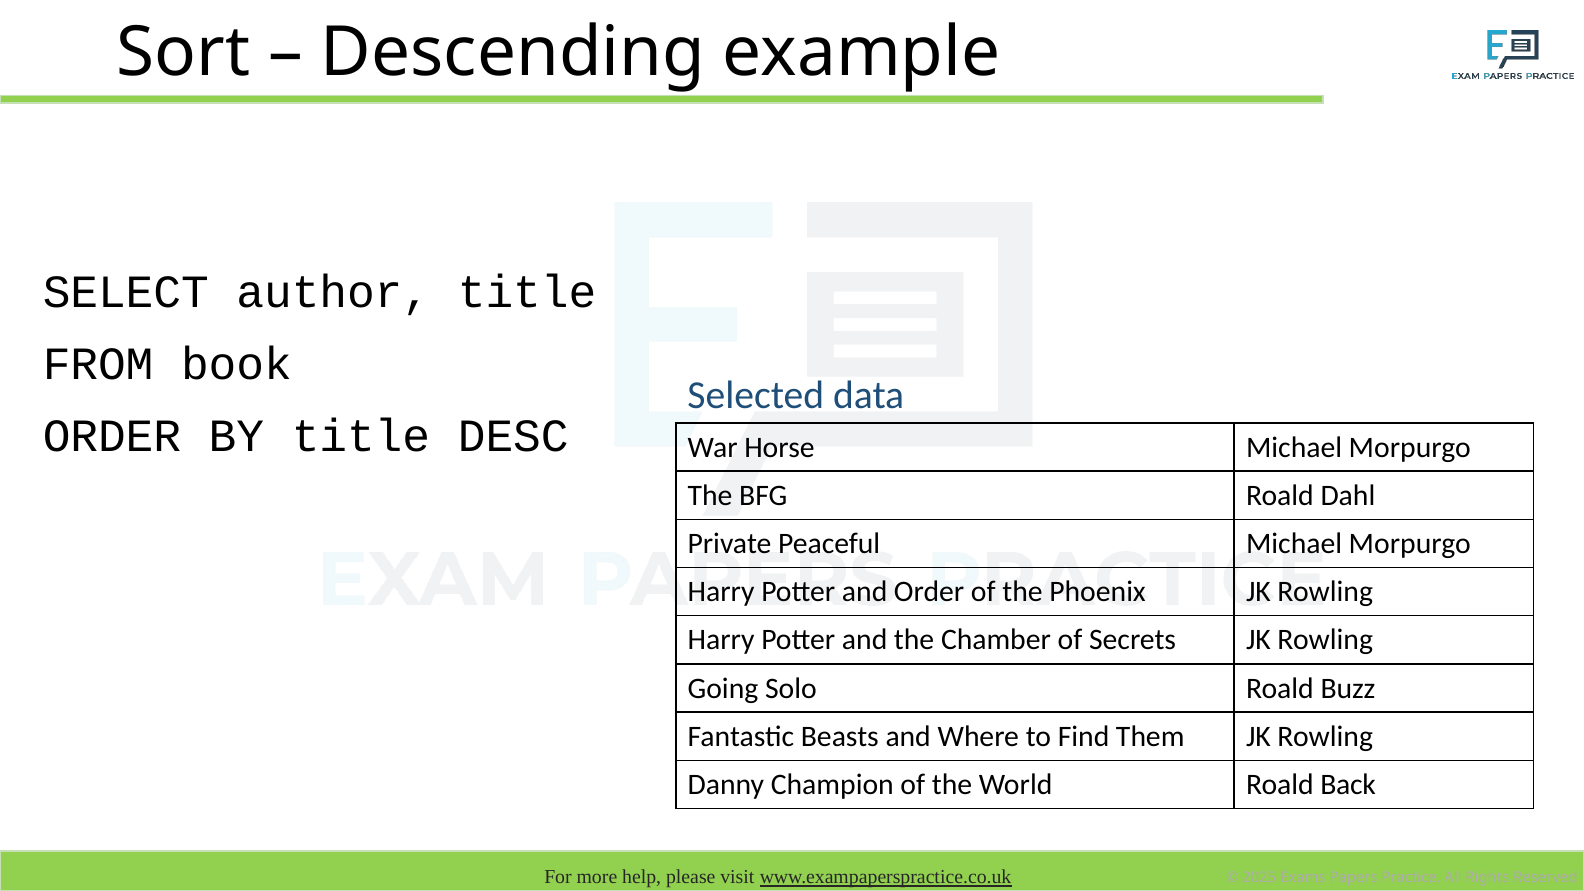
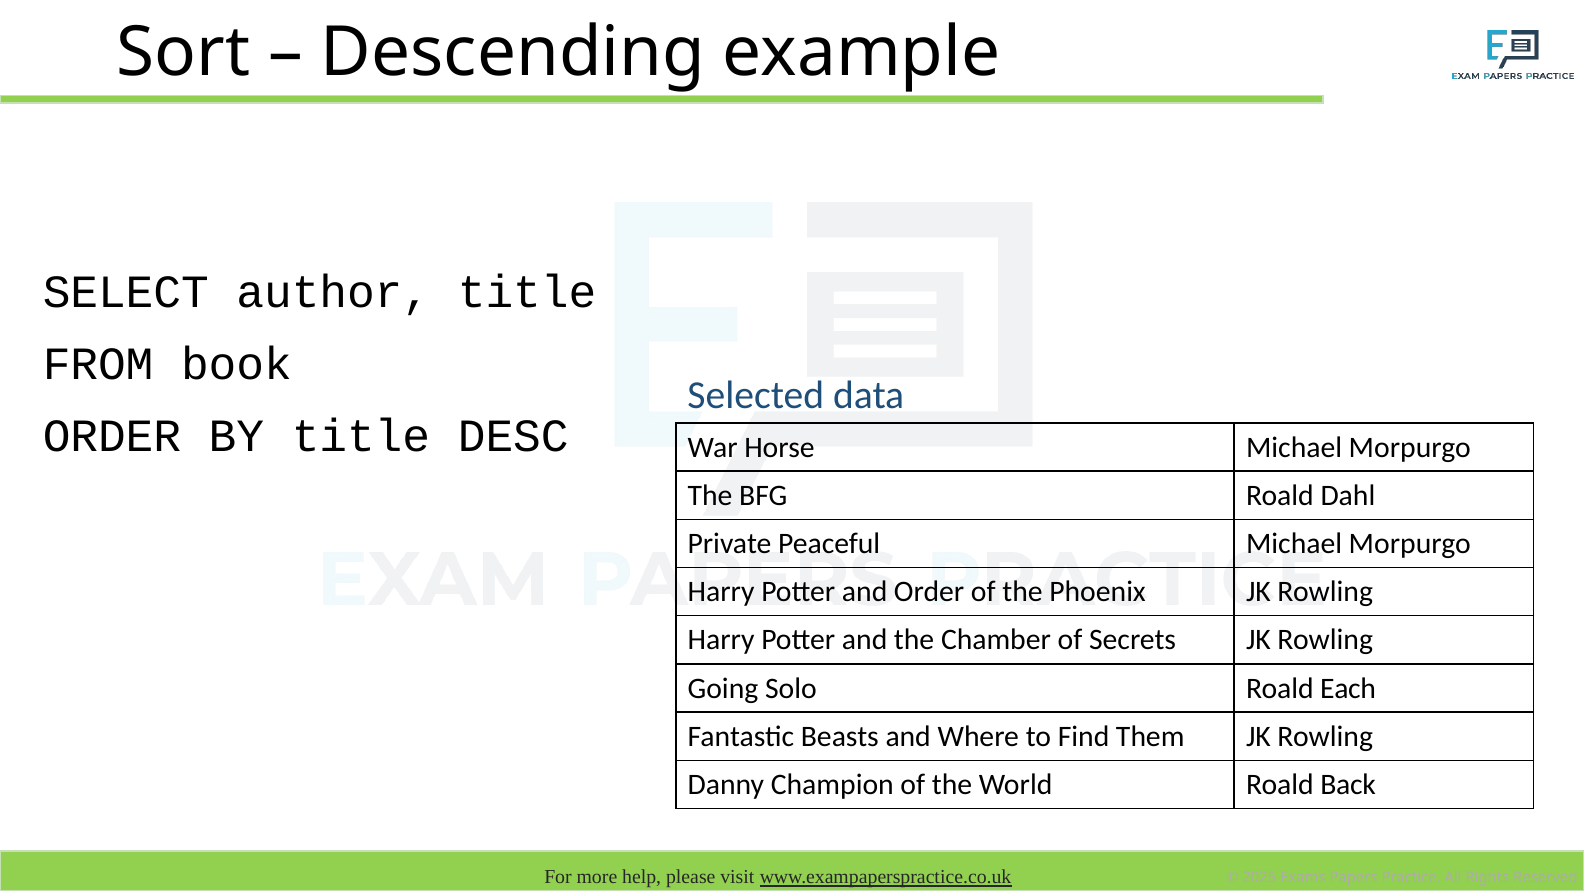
Buzz: Buzz -> Each
